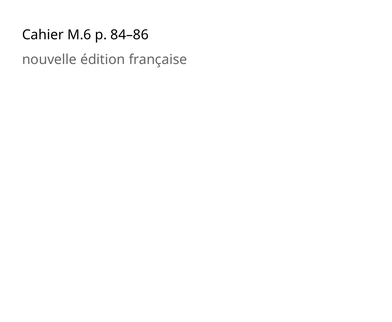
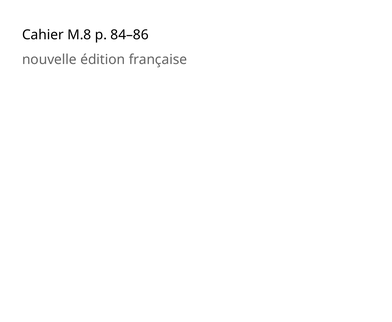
M.6: M.6 -> M.8
